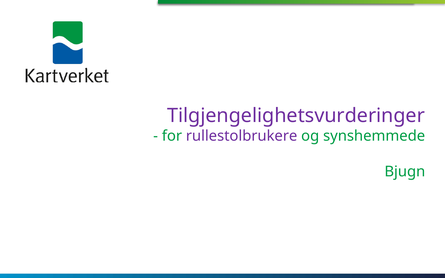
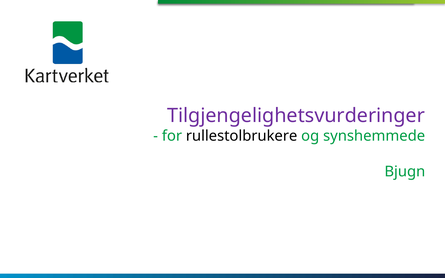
rullestolbrukere colour: purple -> black
